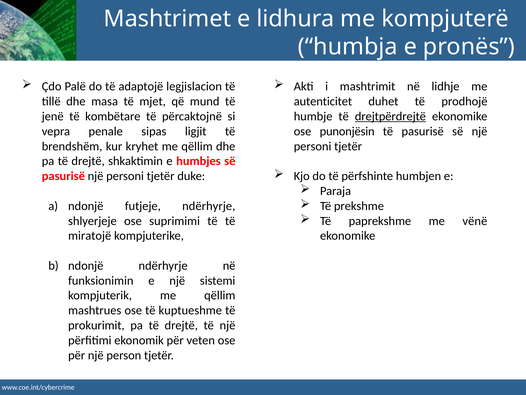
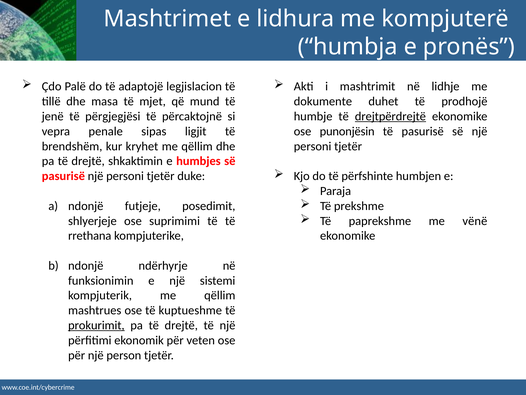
autenticitet: autenticitet -> dokumente
kombëtare: kombëtare -> përgjegjësi
futjeje ndërhyrje: ndërhyrje -> posedimit
miratojë: miratojë -> rrethana
prokurimit underline: none -> present
